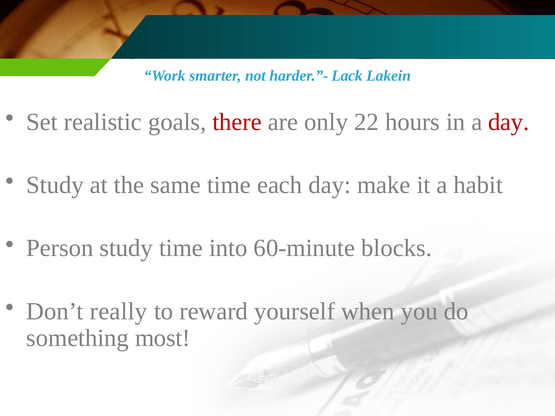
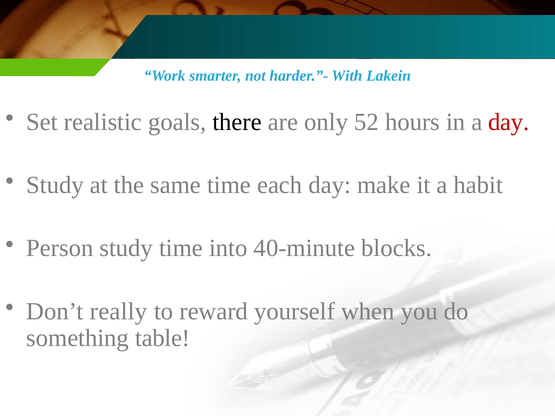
Lack: Lack -> With
there colour: red -> black
22: 22 -> 52
60-minute: 60-minute -> 40-minute
most: most -> table
